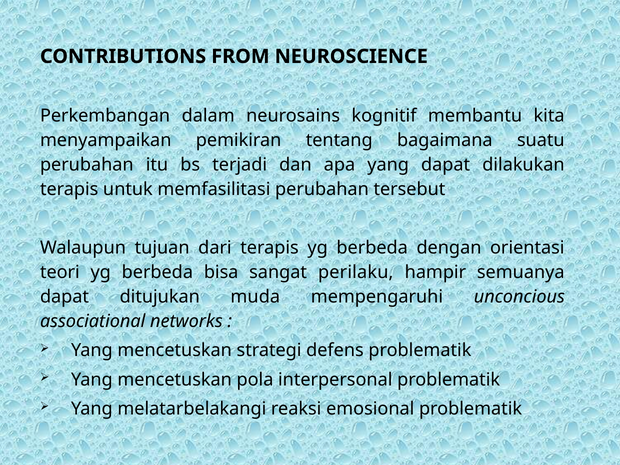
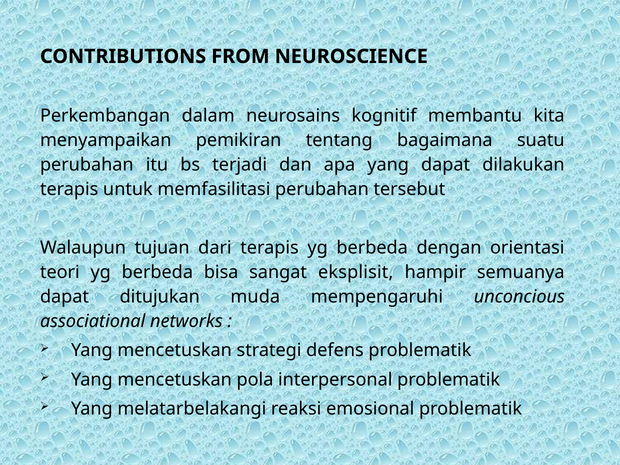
perilaku: perilaku -> eksplisit
